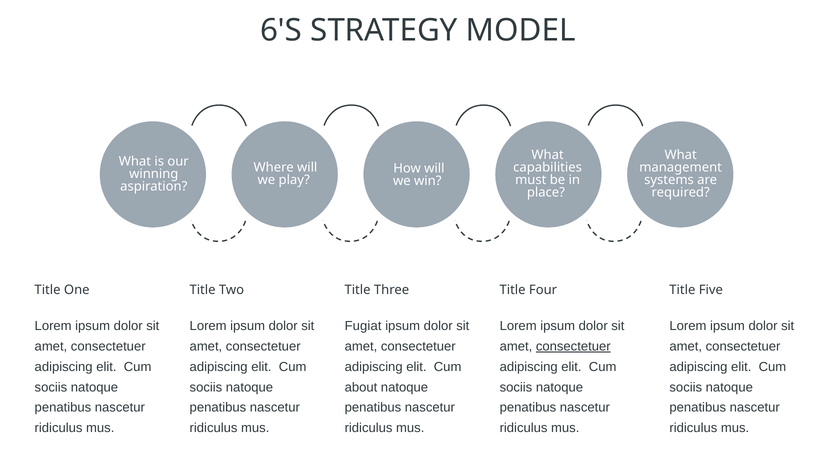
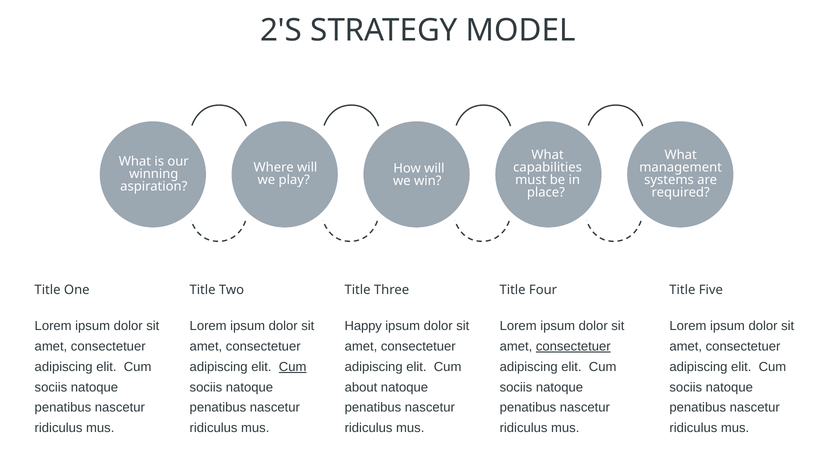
6'S: 6'S -> 2'S
Fugiat: Fugiat -> Happy
Cum at (293, 367) underline: none -> present
